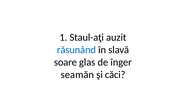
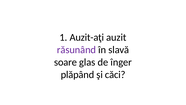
Staul-aţi: Staul-aţi -> Auzit-aţi
răsunând colour: blue -> purple
seamăn: seamăn -> plăpând
